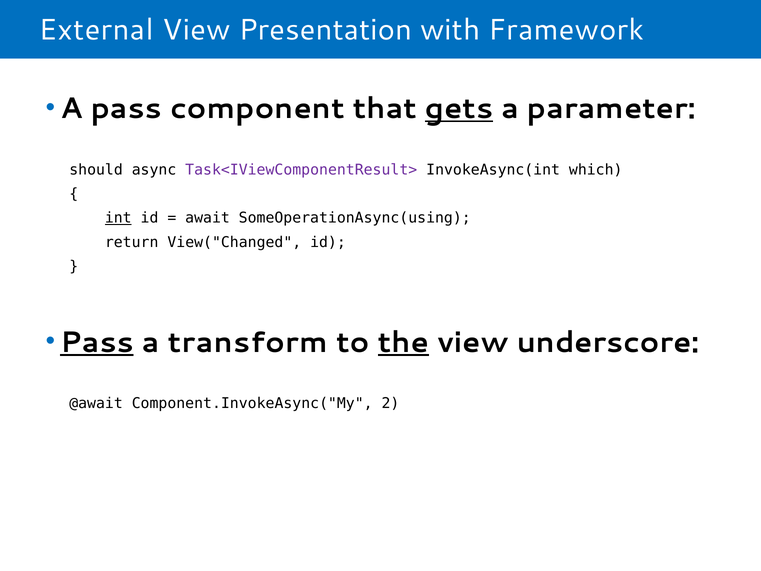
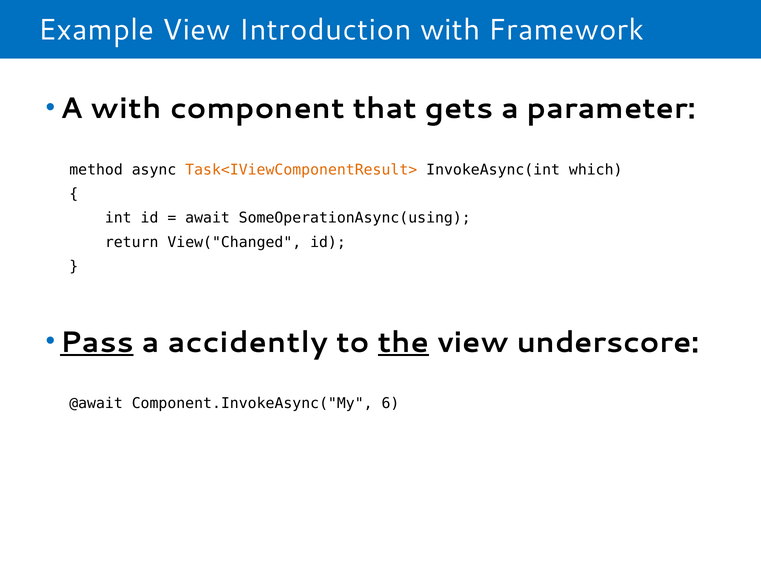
External: External -> Example
Presentation: Presentation -> Introduction
A pass: pass -> with
gets underline: present -> none
should: should -> method
Task<IViewComponentResult> colour: purple -> orange
int underline: present -> none
transform: transform -> accidently
2: 2 -> 6
